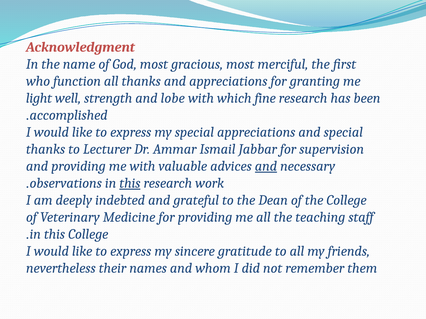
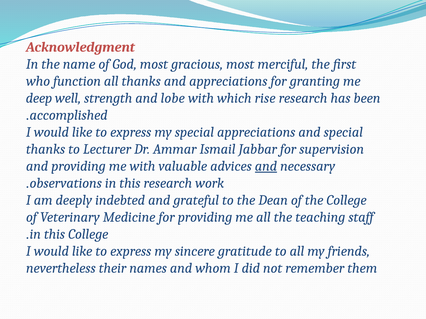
light: light -> deep
fine: fine -> rise
this at (130, 183) underline: present -> none
